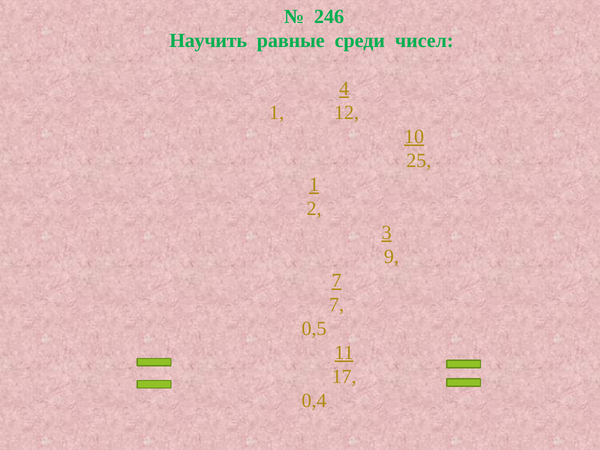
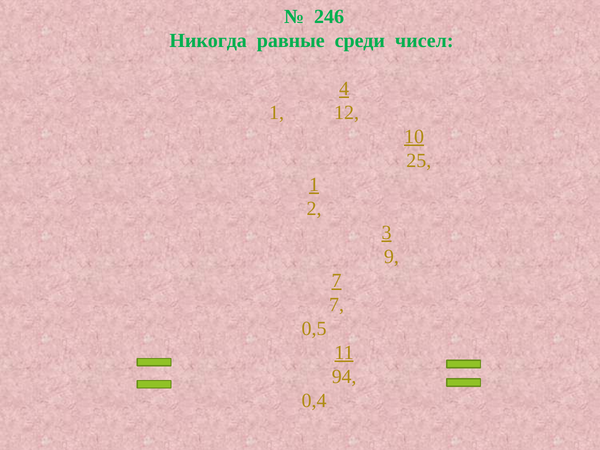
Научить: Научить -> Никогда
17: 17 -> 94
